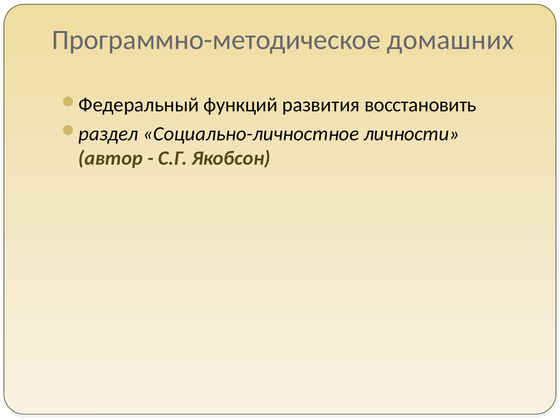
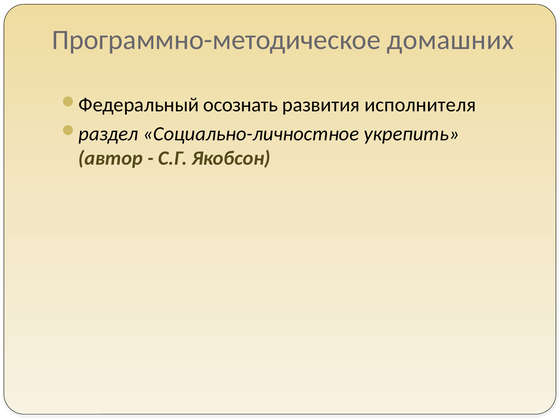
функций: функций -> осознать
восстановить: восстановить -> исполнителя
личности: личности -> укрепить
